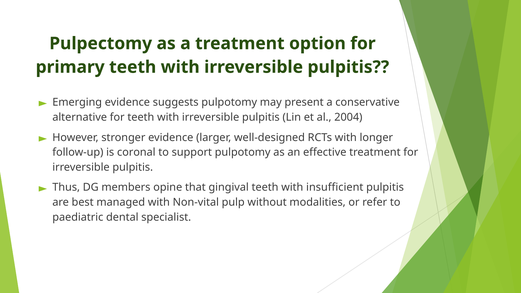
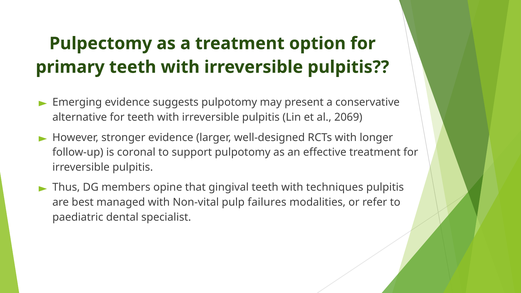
2004: 2004 -> 2069
insufficient: insufficient -> techniques
without: without -> failures
